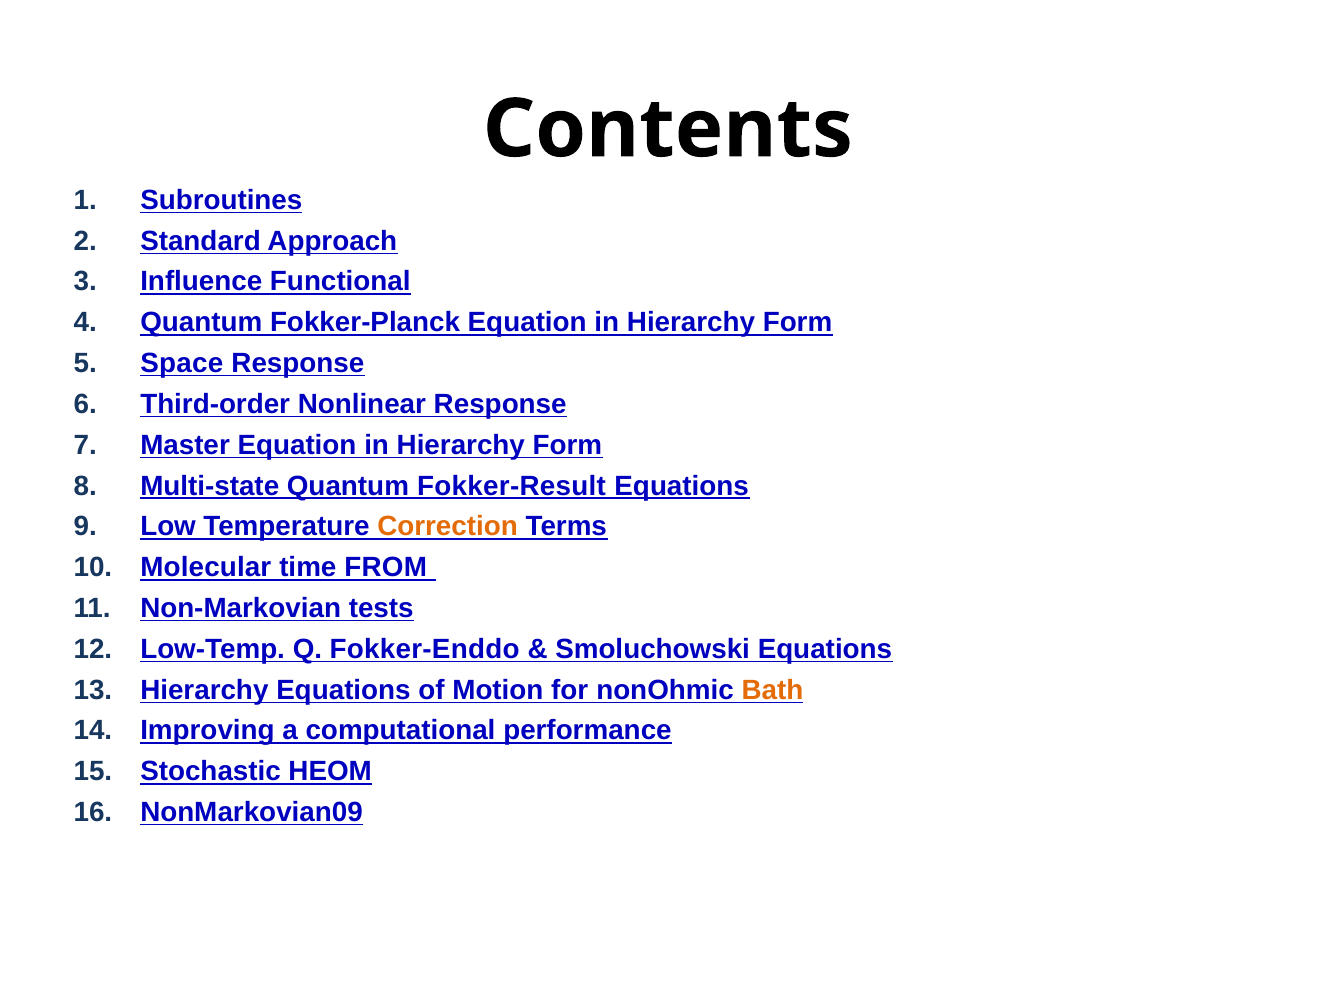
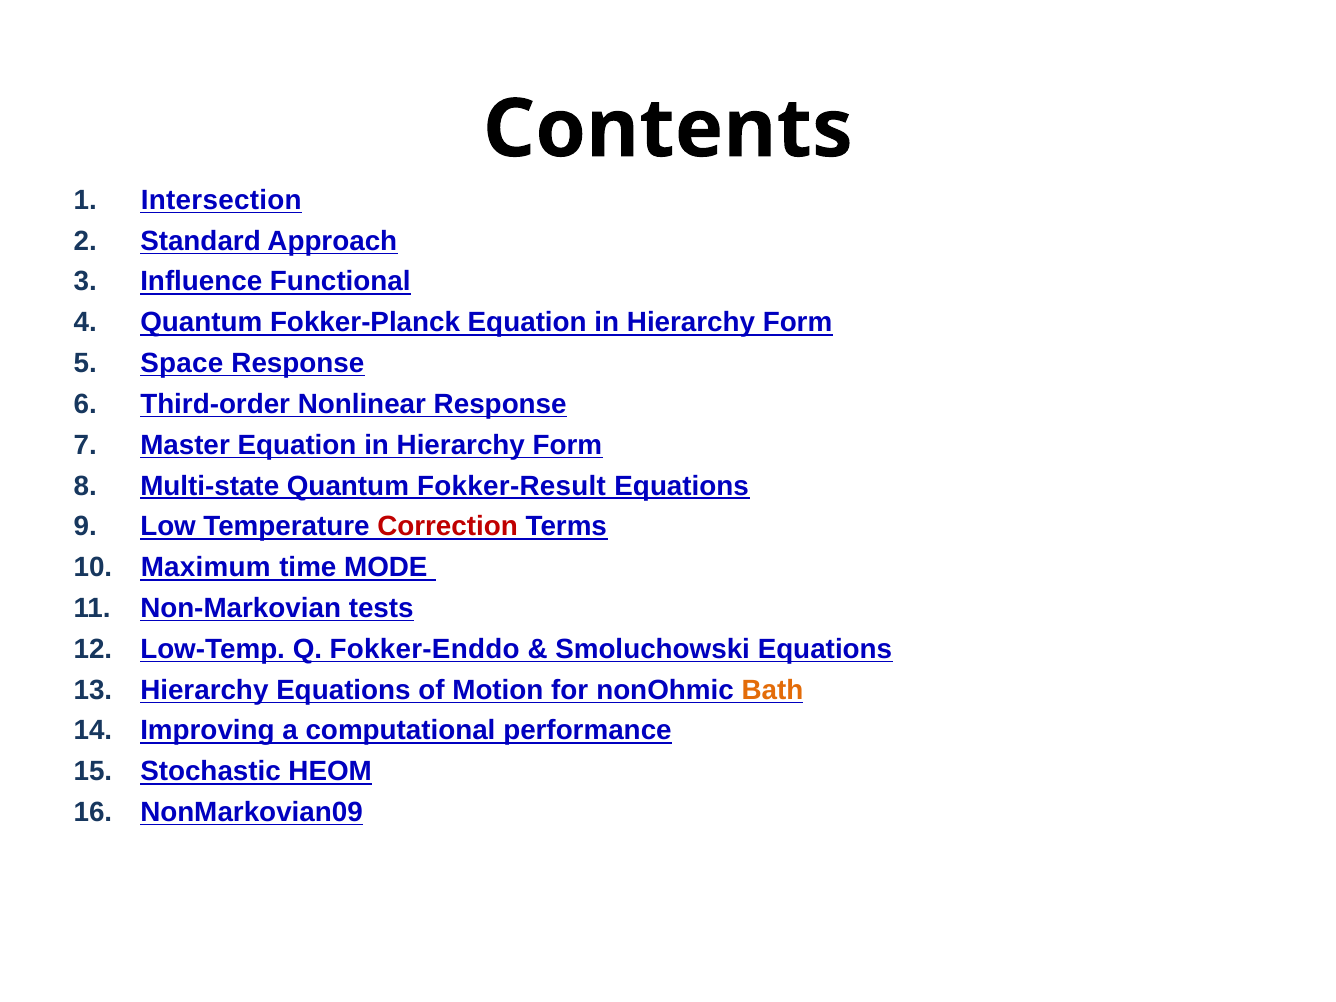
Subroutines: Subroutines -> Intersection
Correction colour: orange -> red
Molecular: Molecular -> Maximum
FROM: FROM -> MODE
